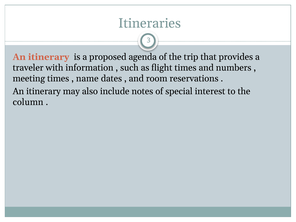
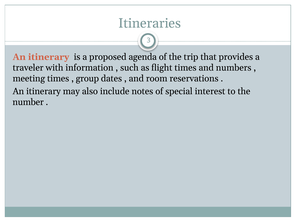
name: name -> group
column: column -> number
